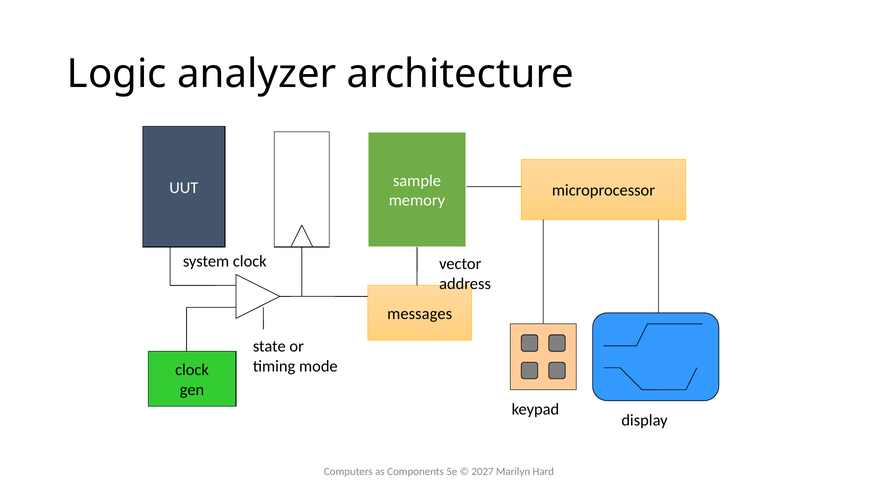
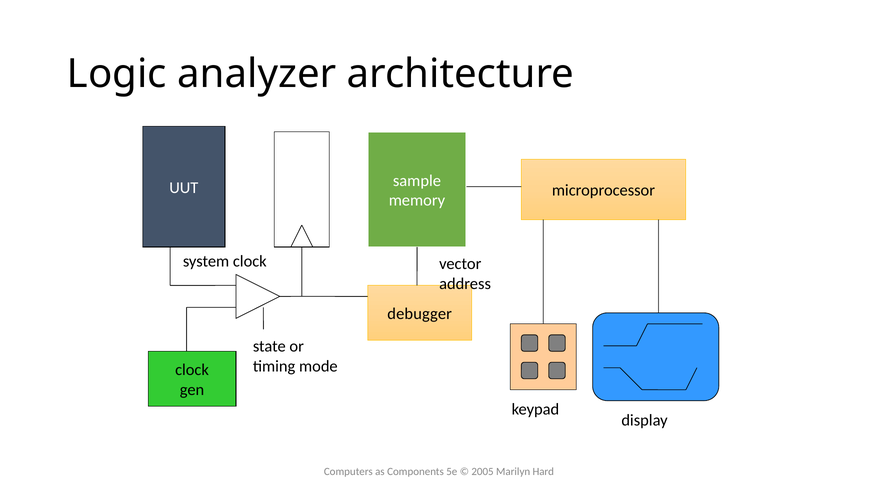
messages: messages -> debugger
2027: 2027 -> 2005
